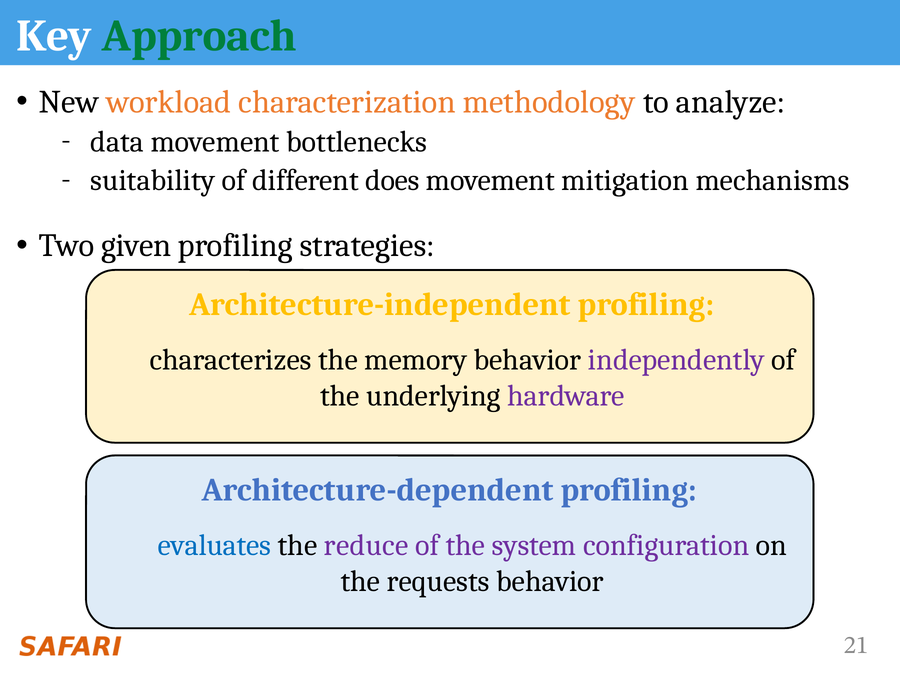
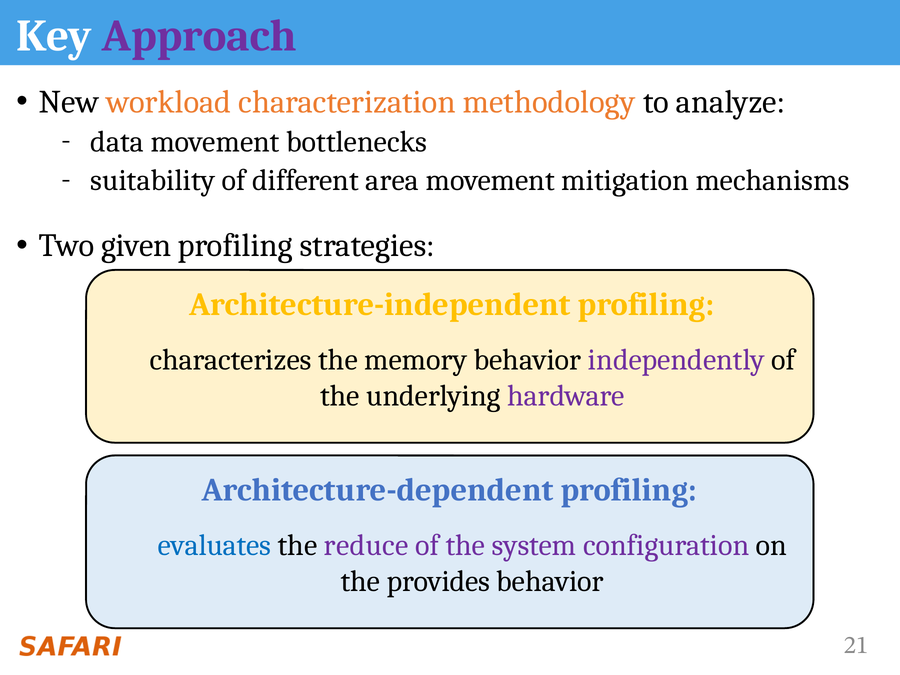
Approach colour: green -> purple
does: does -> area
requests: requests -> provides
